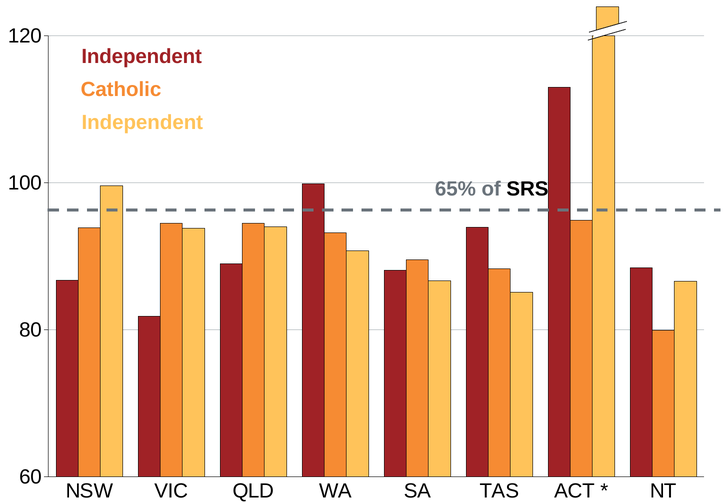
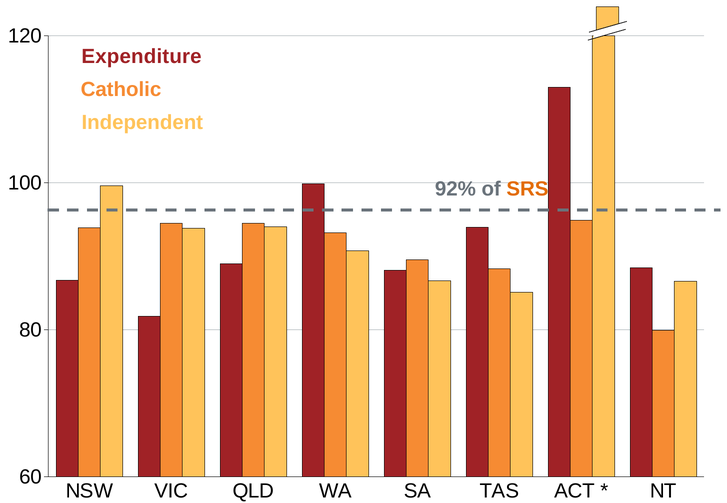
Independent at (142, 57): Independent -> Expenditure
65%: 65% -> 92%
SRS colour: black -> orange
